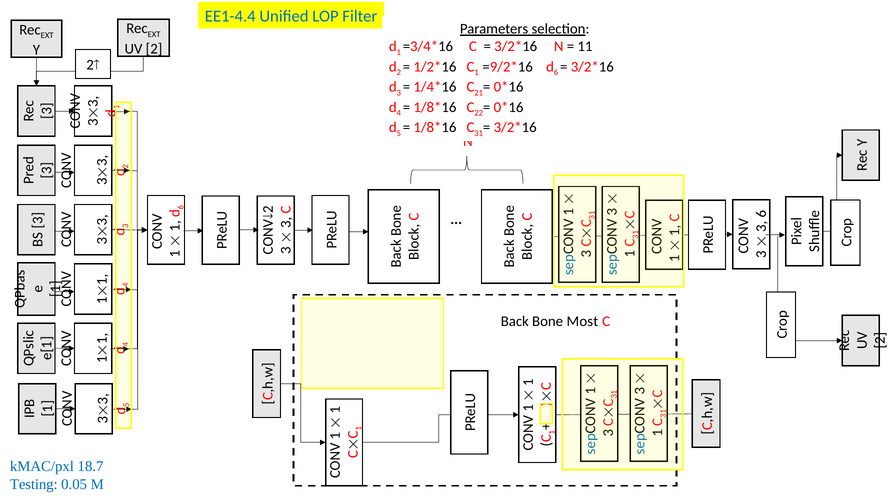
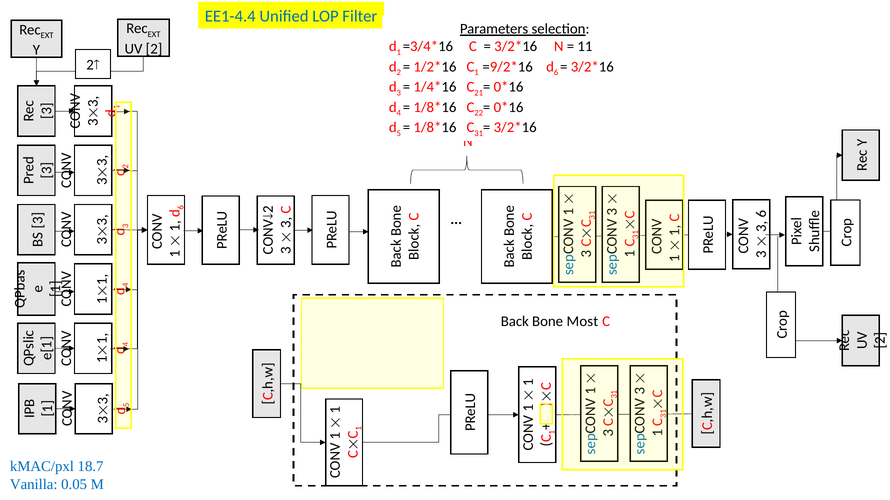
Testing: Testing -> Vanilla
